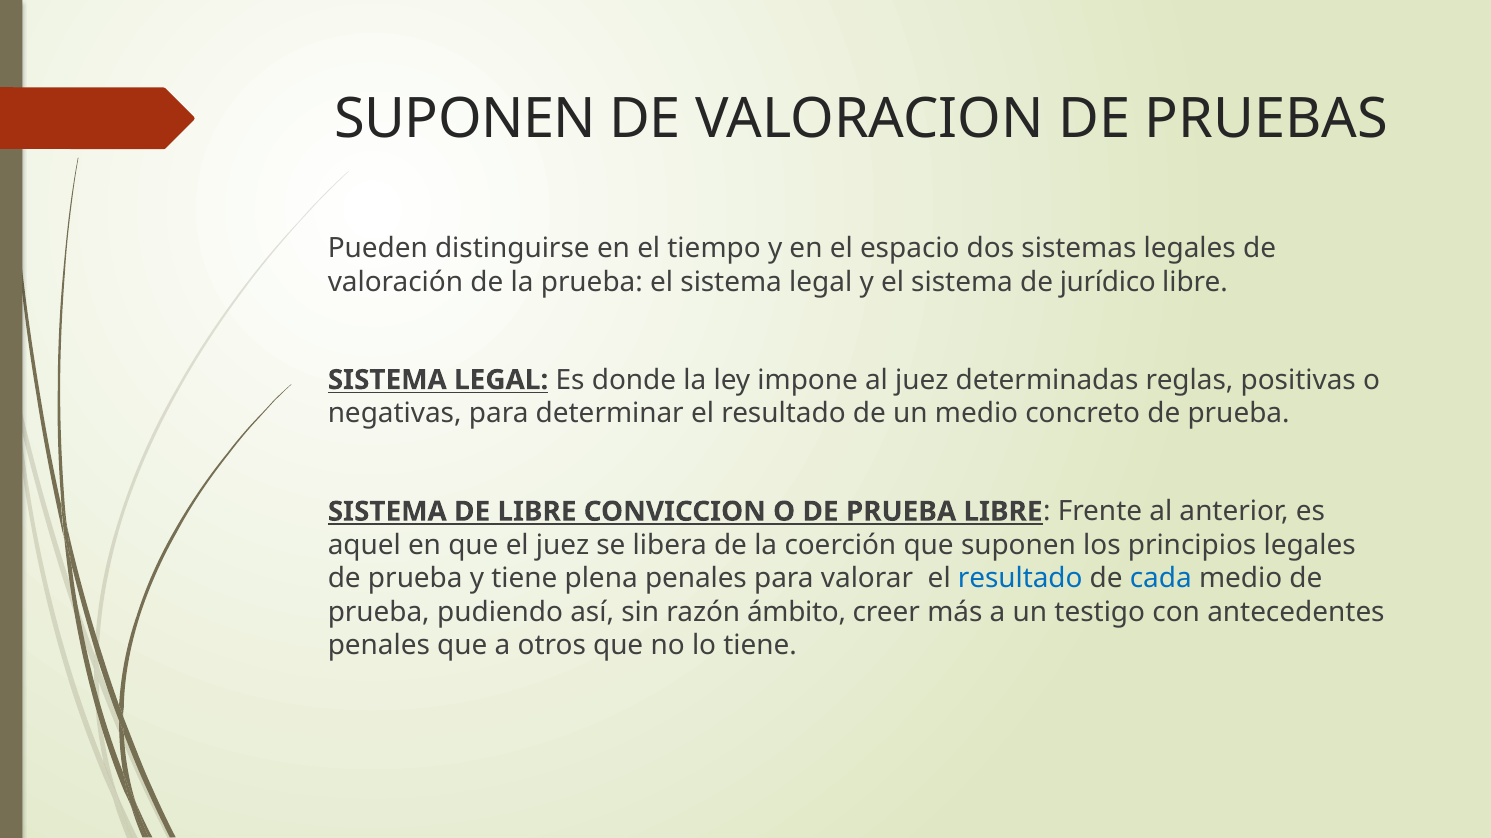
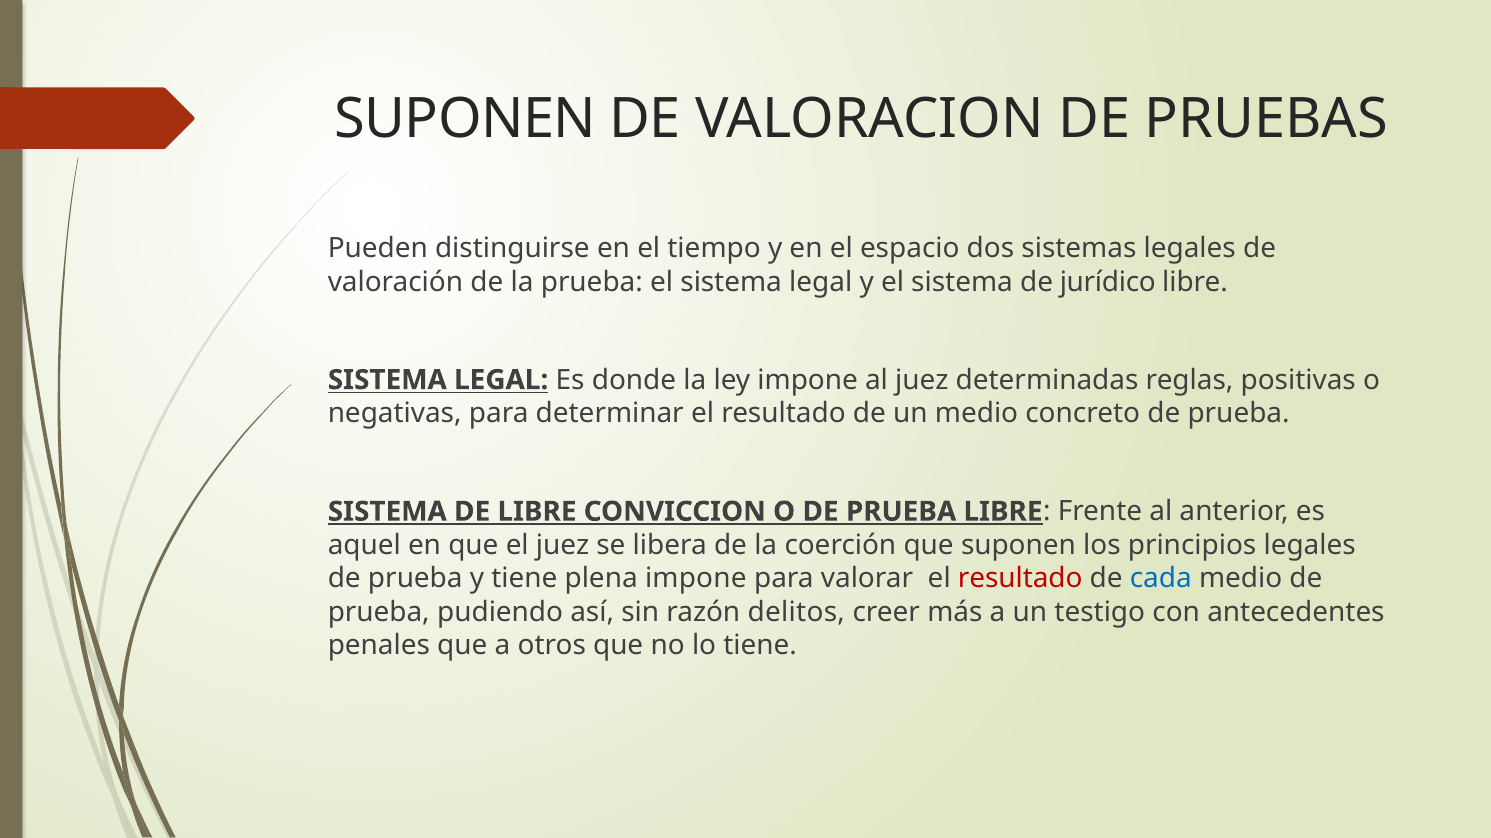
plena penales: penales -> impone
resultado at (1020, 579) colour: blue -> red
ámbito: ámbito -> delitos
